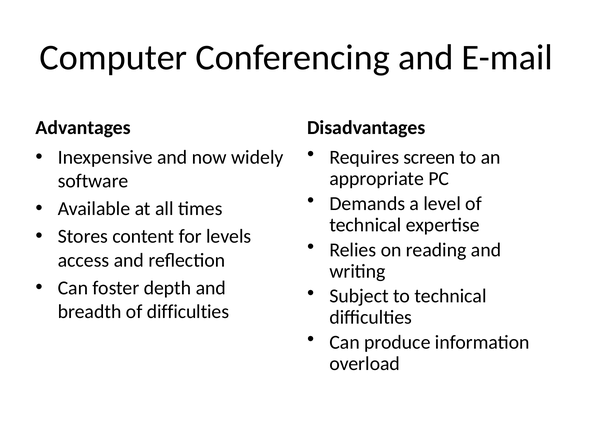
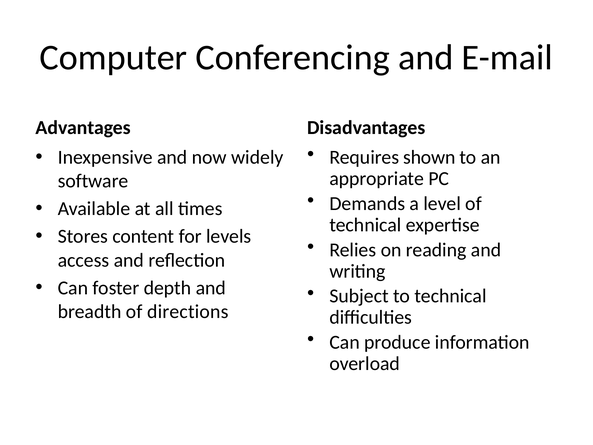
screen: screen -> shown
of difficulties: difficulties -> directions
